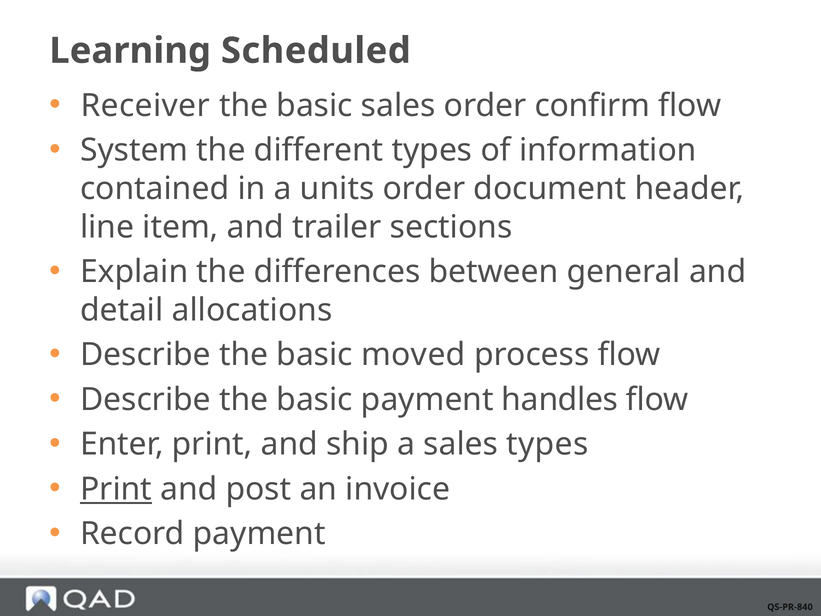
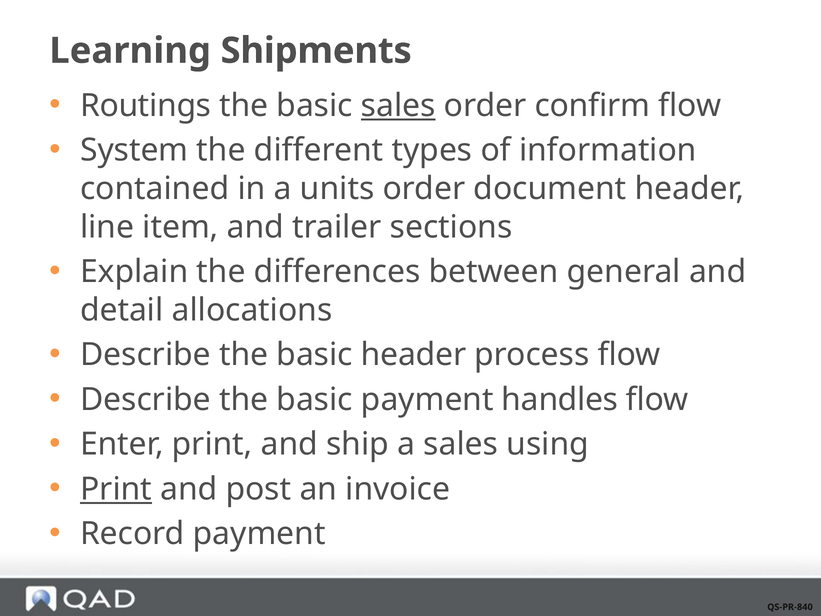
Scheduled: Scheduled -> Shipments
Receiver: Receiver -> Routings
sales at (398, 106) underline: none -> present
basic moved: moved -> header
sales types: types -> using
